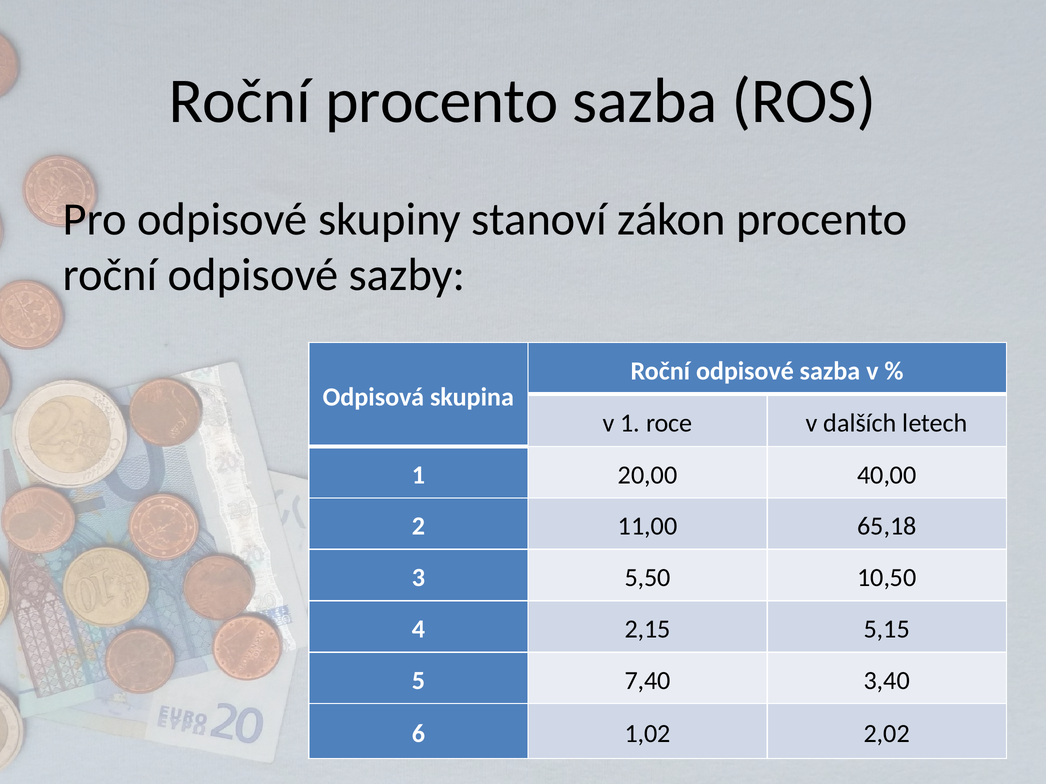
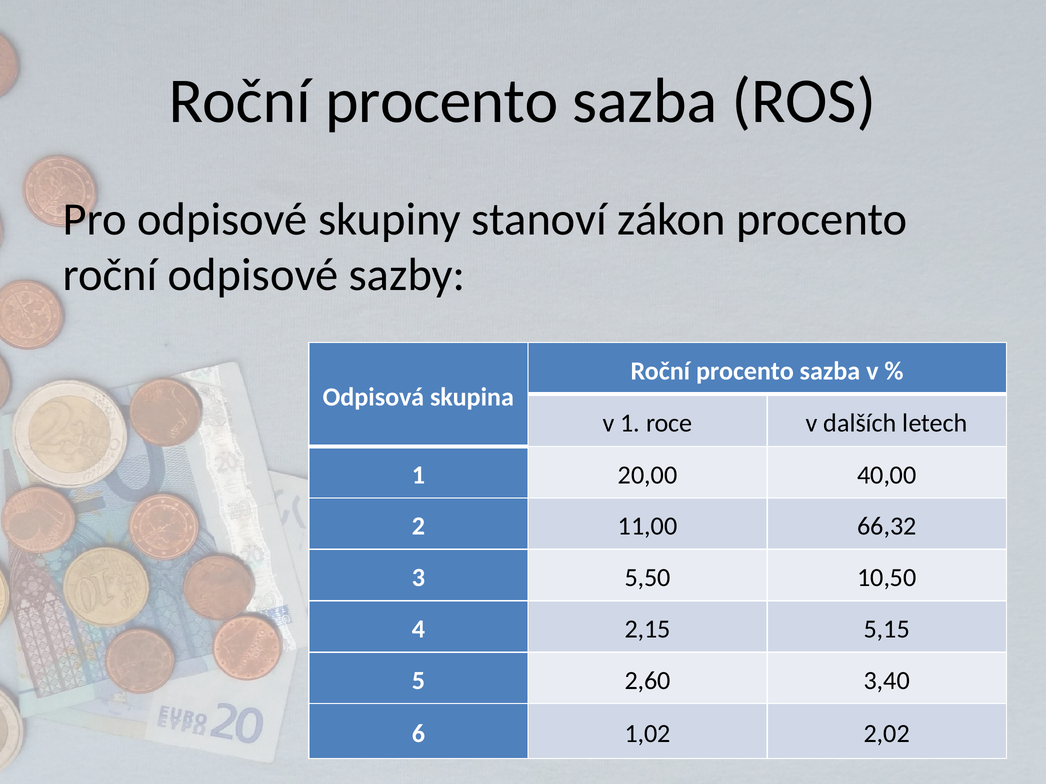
odpisové at (745, 371): odpisové -> procento
65,18: 65,18 -> 66,32
7,40: 7,40 -> 2,60
